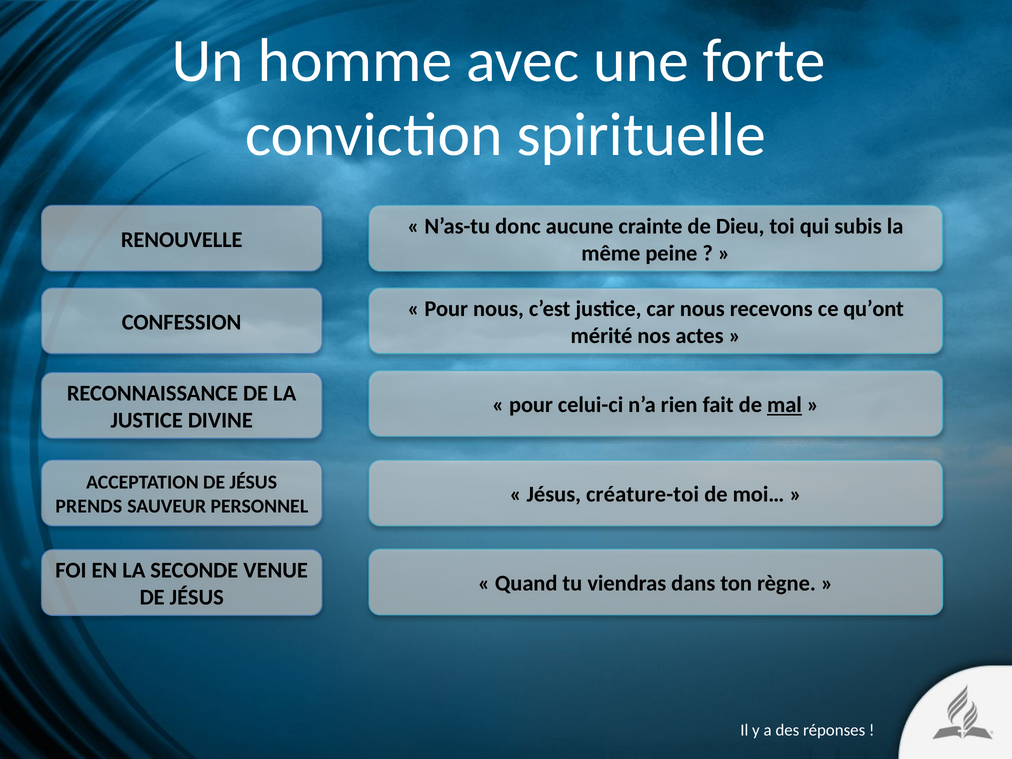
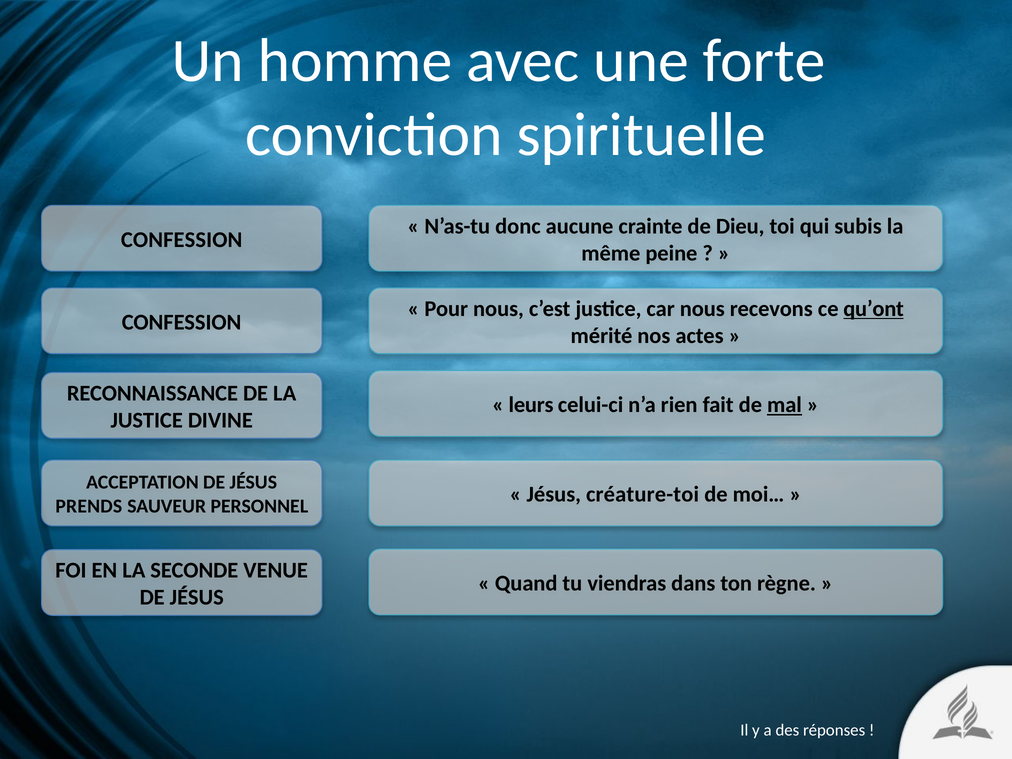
RENOUVELLE at (182, 240): RENOUVELLE -> CONFESSION
qu’ont underline: none -> present
pour at (531, 405): pour -> leurs
